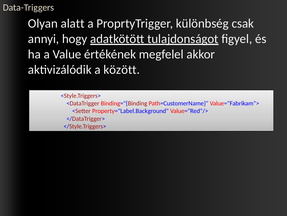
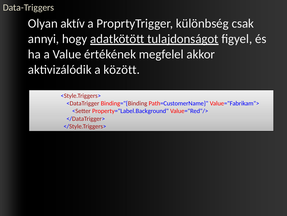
alatt: alatt -> aktív
